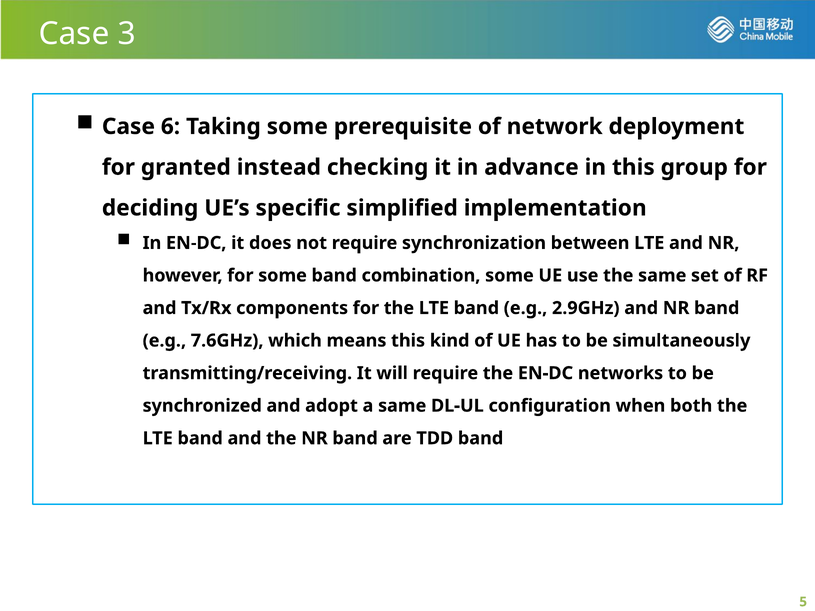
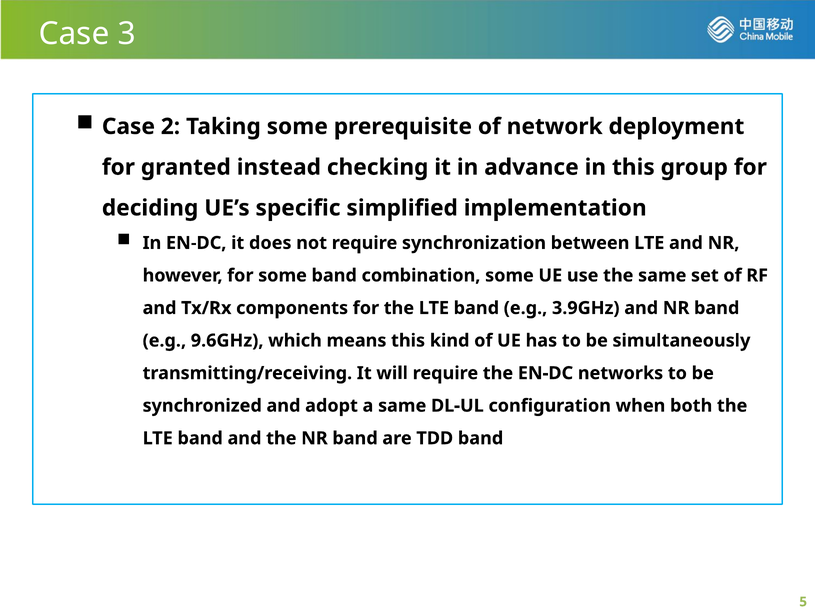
6: 6 -> 2
2.9GHz: 2.9GHz -> 3.9GHz
7.6GHz: 7.6GHz -> 9.6GHz
